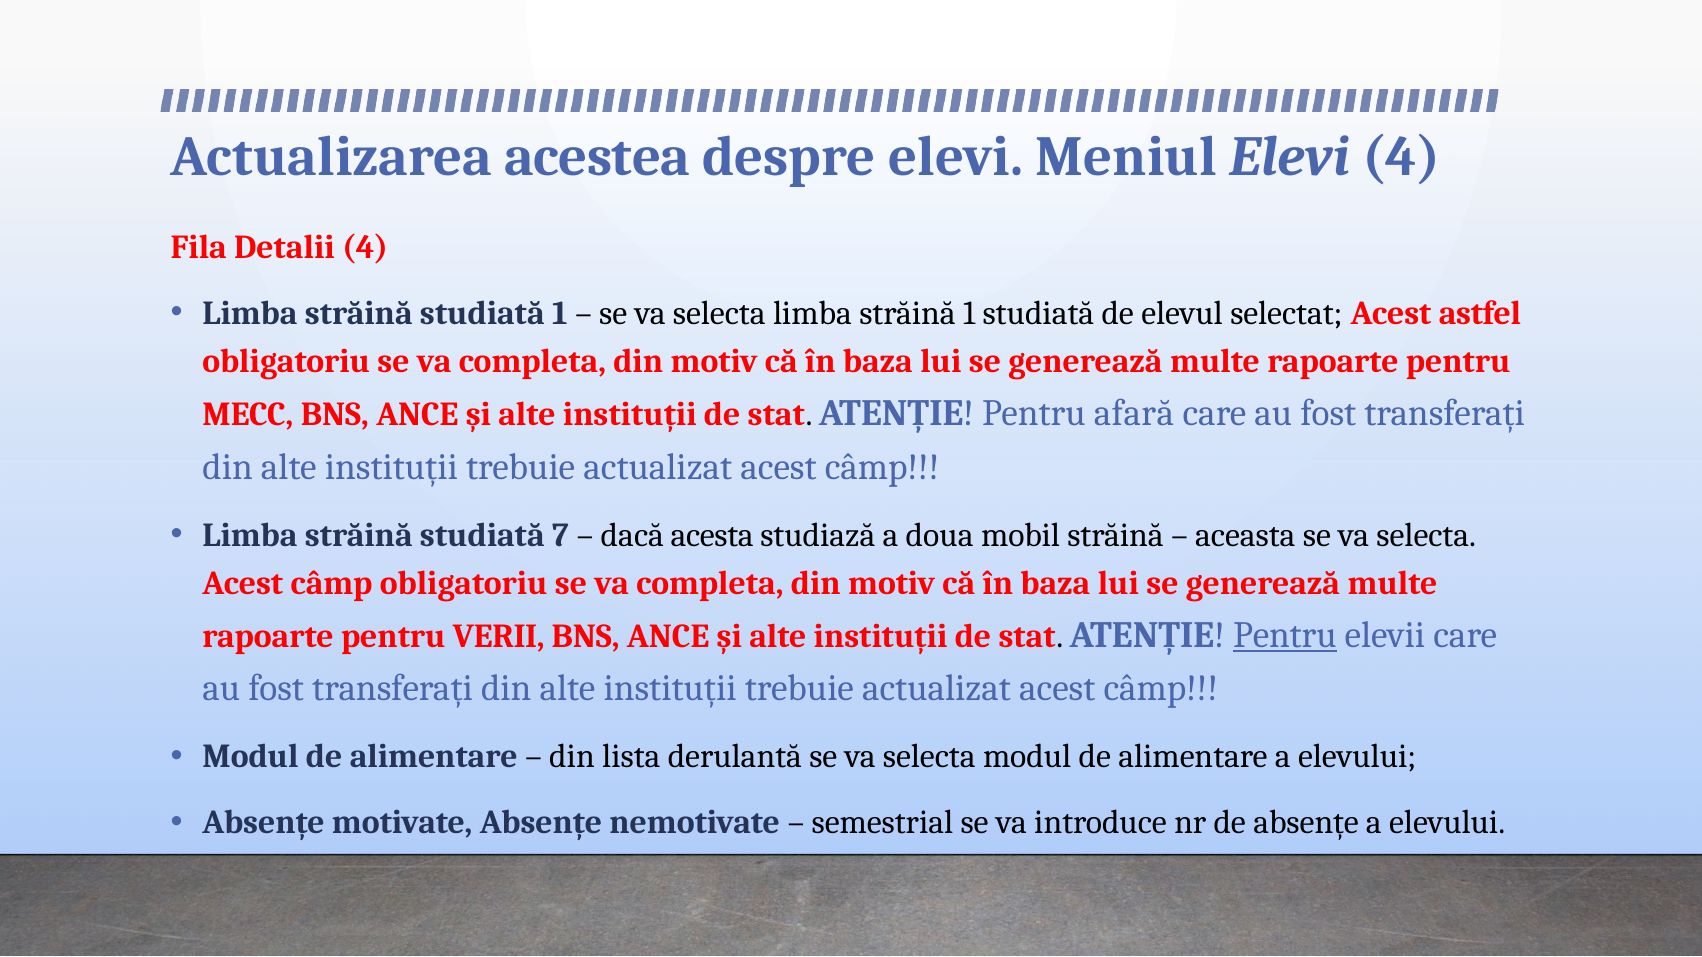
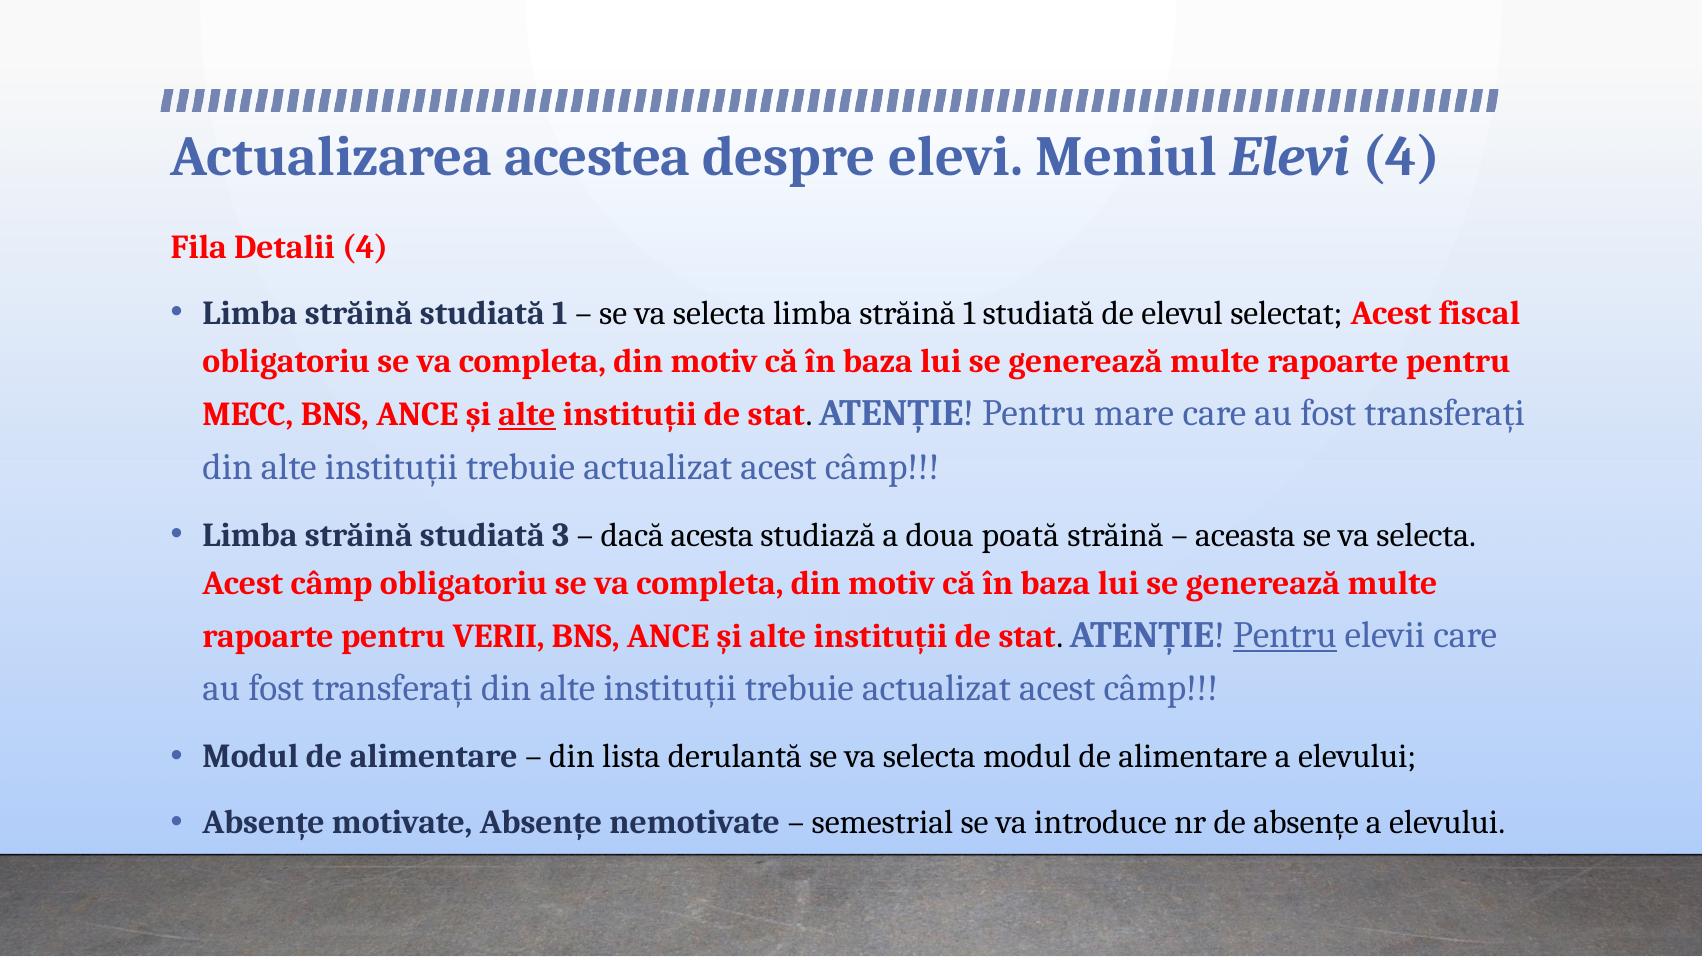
astfel: astfel -> fiscal
alte at (527, 415) underline: none -> present
afară: afară -> mare
7: 7 -> 3
mobil: mobil -> poată
